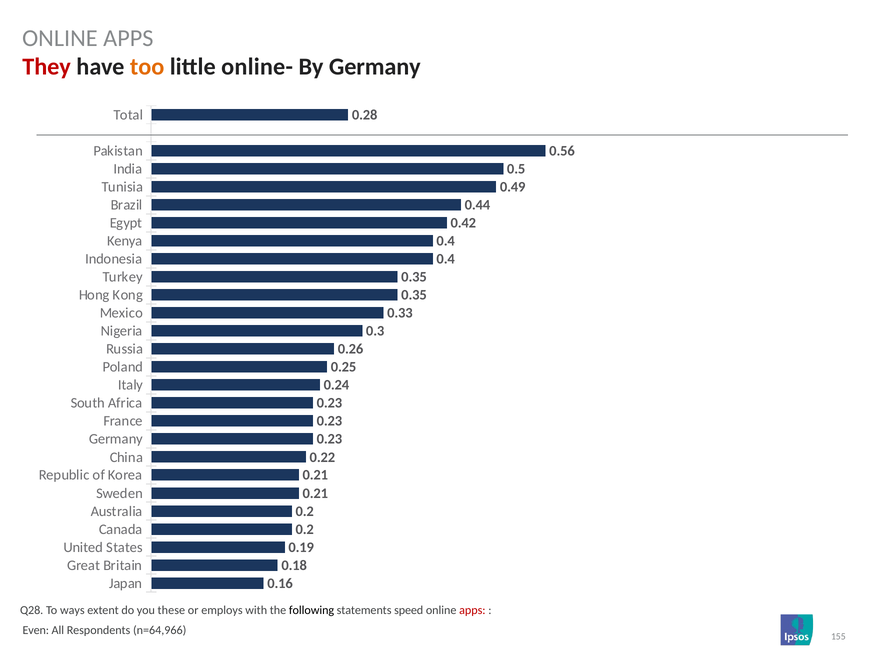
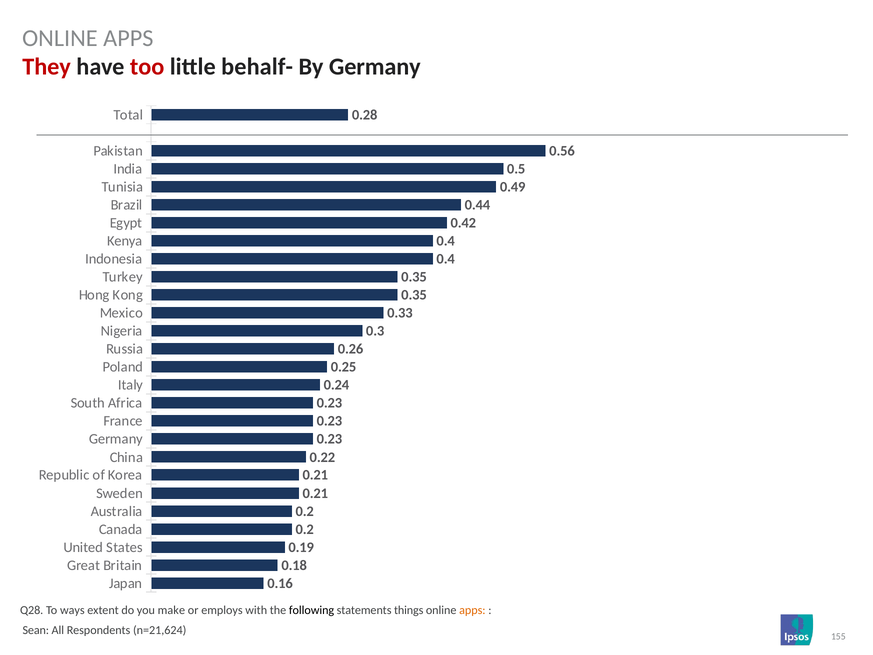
too colour: orange -> red
online-: online- -> behalf-
these: these -> make
speed: speed -> things
apps at (472, 610) colour: red -> orange
Even: Even -> Sean
n=64,966: n=64,966 -> n=21,624
